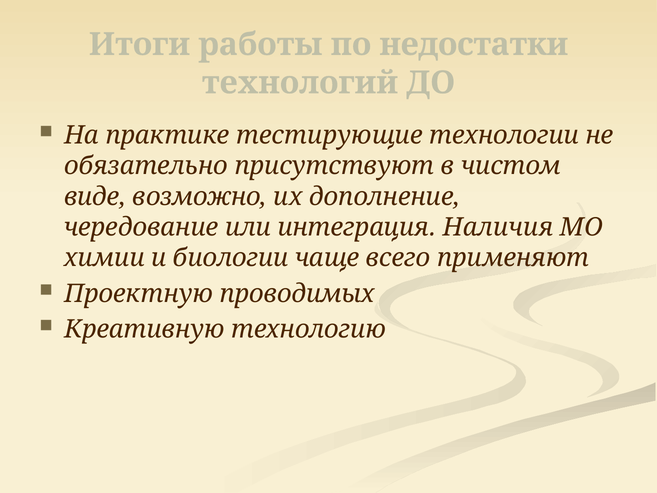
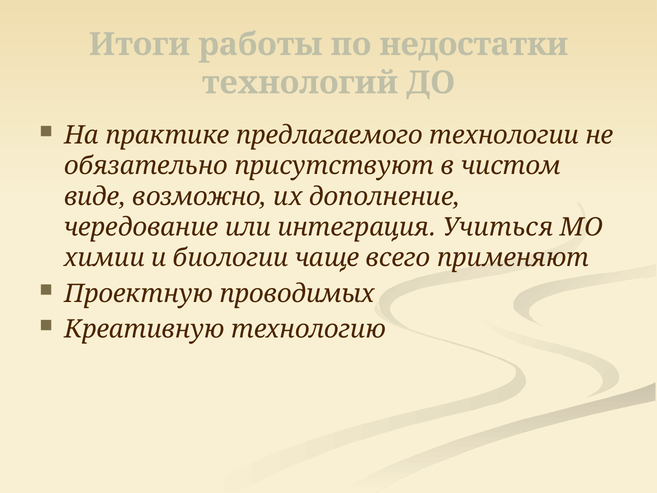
тестирующие: тестирующие -> предлагаемого
Наличия: Наличия -> Учиться
